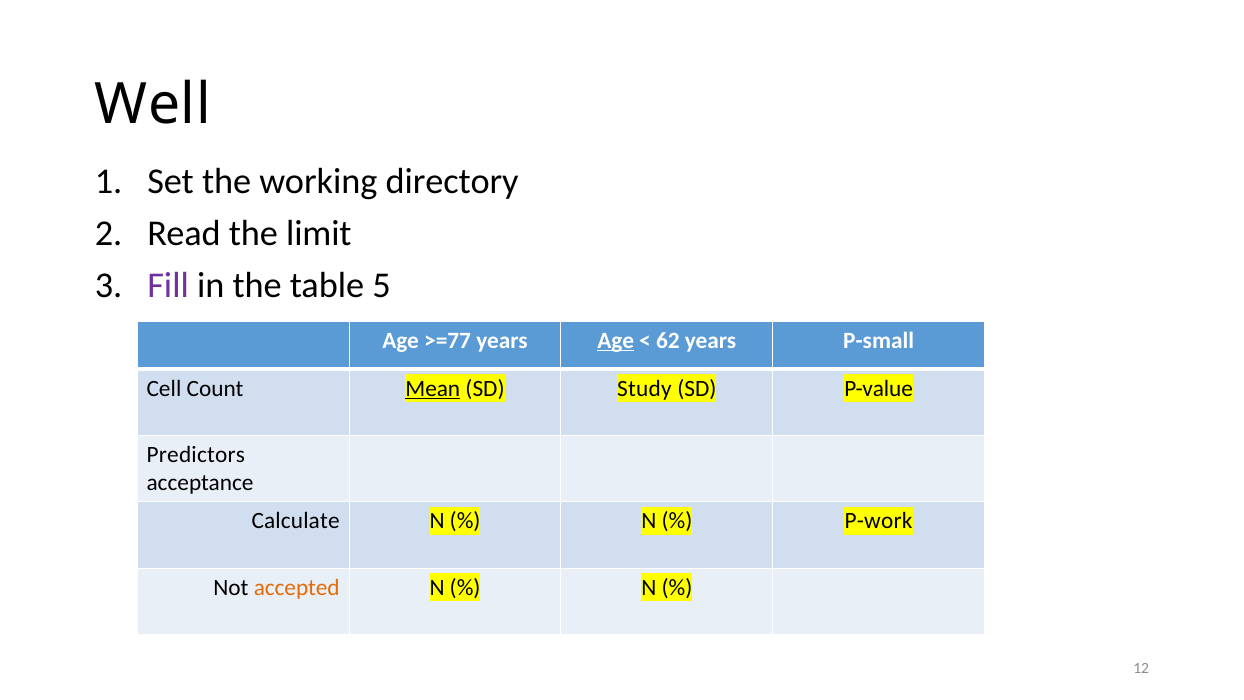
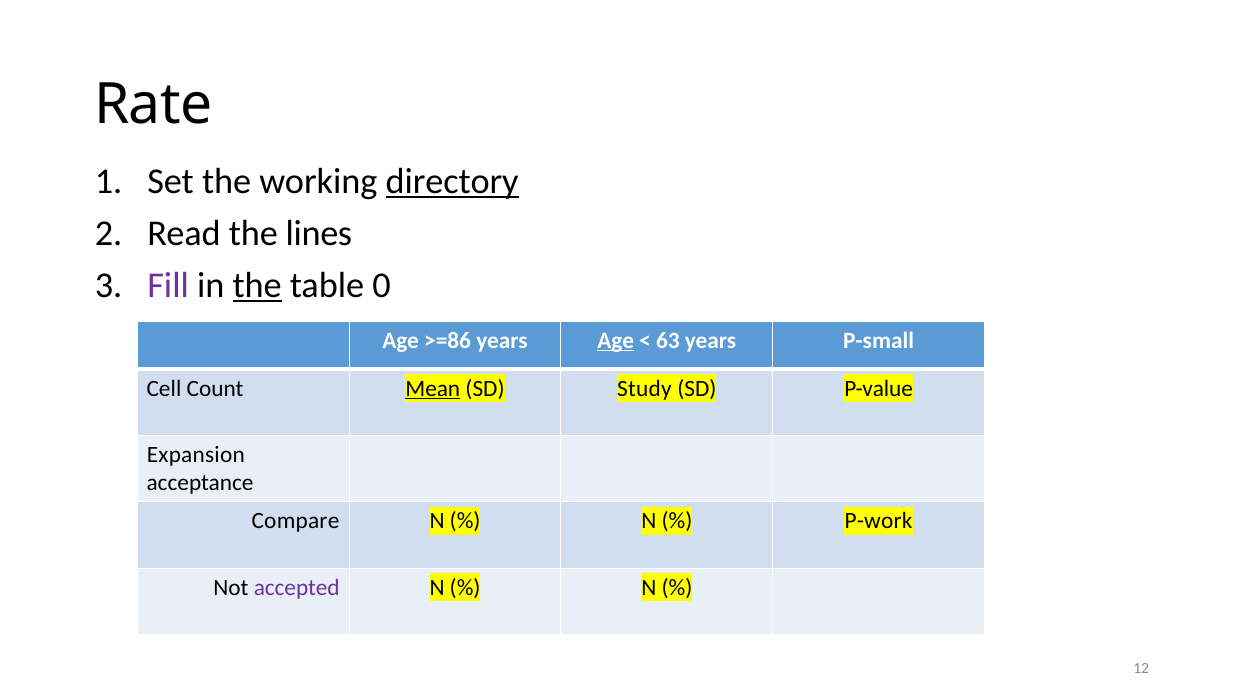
Well: Well -> Rate
directory underline: none -> present
limit: limit -> lines
the at (257, 285) underline: none -> present
5: 5 -> 0
>=77: >=77 -> >=86
62: 62 -> 63
Predictors: Predictors -> Expansion
Calculate: Calculate -> Compare
accepted colour: orange -> purple
